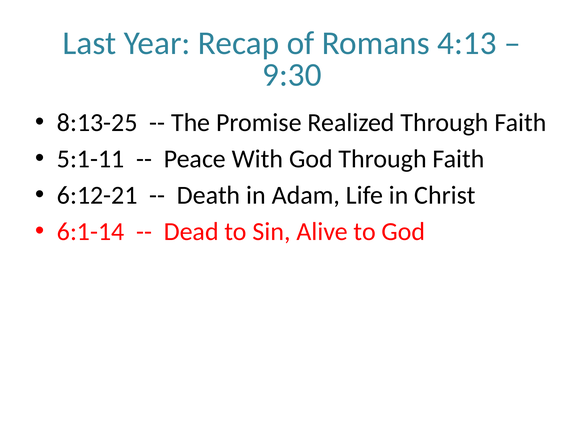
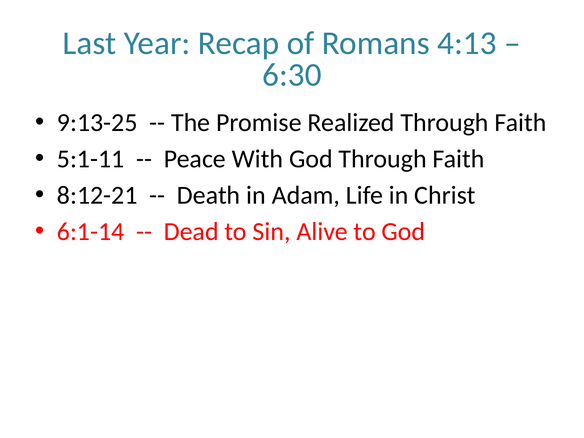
9:30: 9:30 -> 6:30
8:13-25: 8:13-25 -> 9:13-25
6:12-21: 6:12-21 -> 8:12-21
